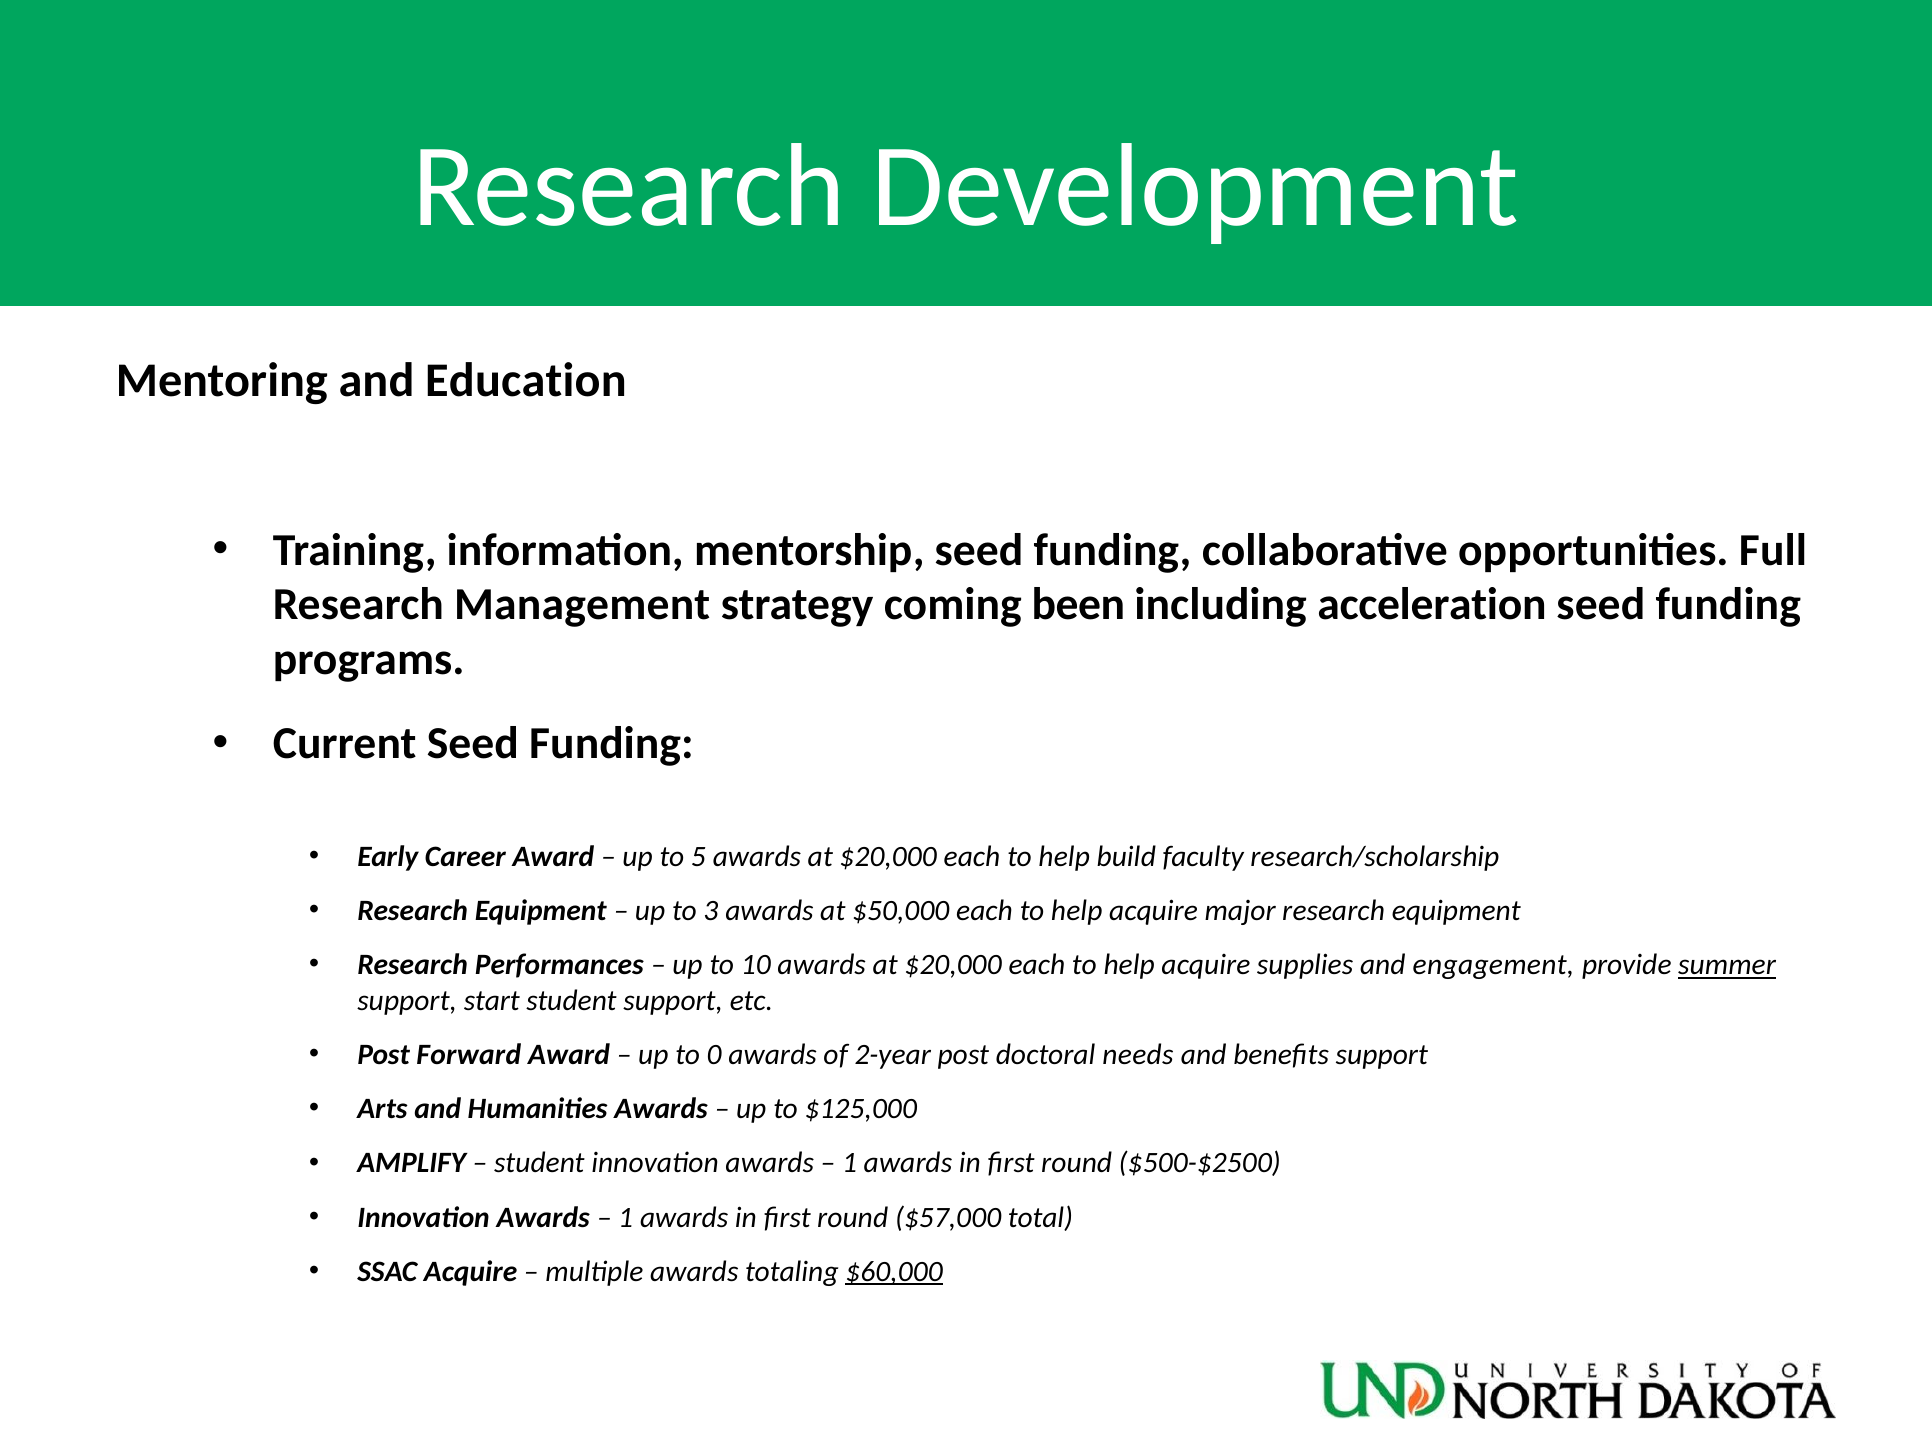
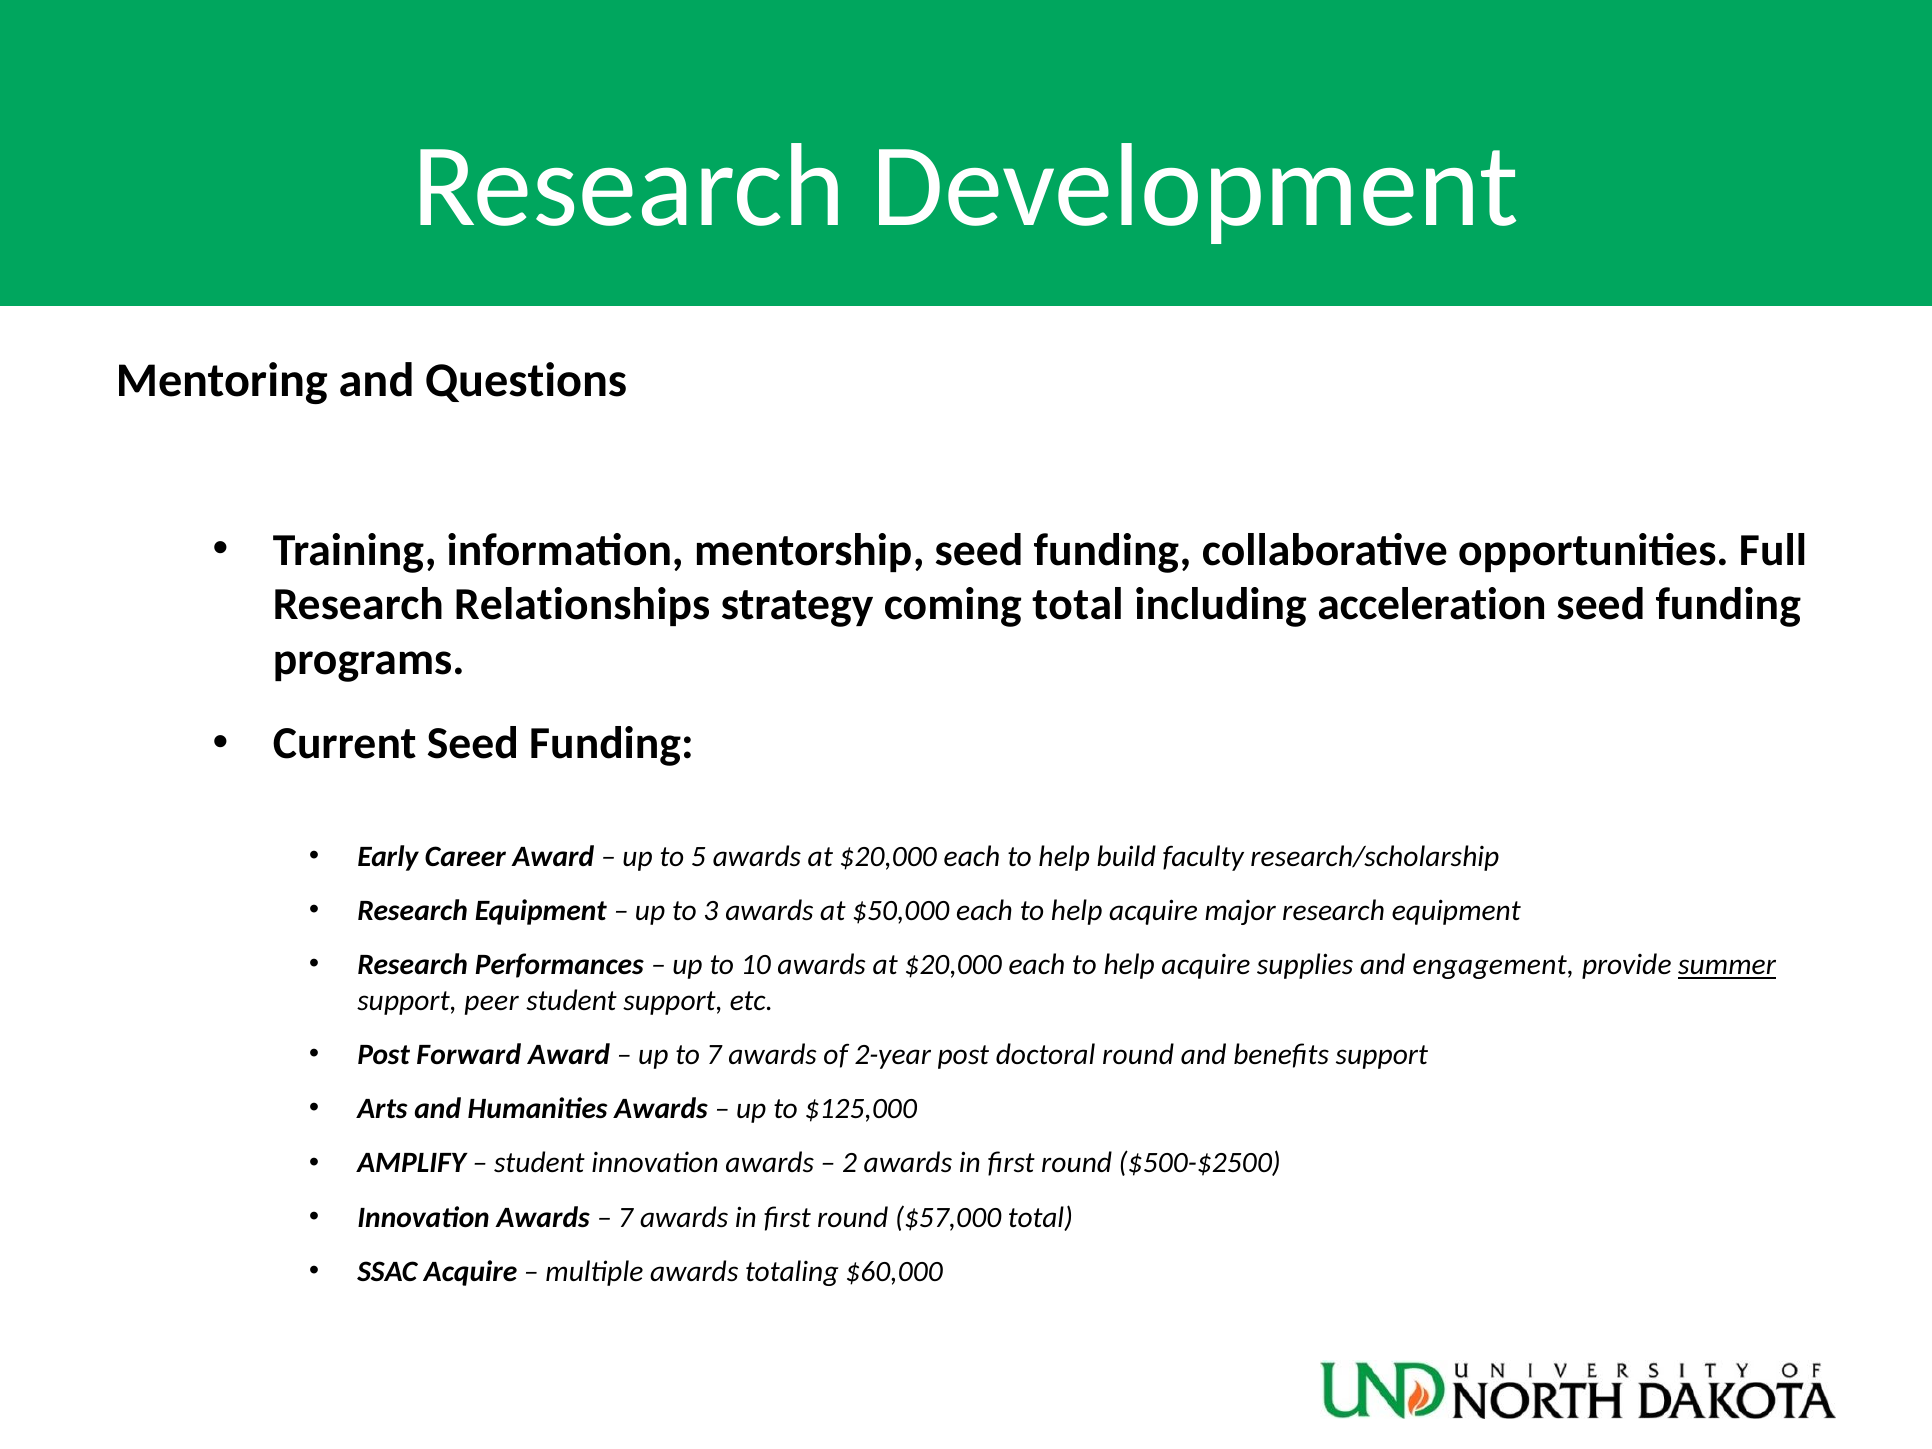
Education: Education -> Questions
Management: Management -> Relationships
coming been: been -> total
start: start -> peer
to 0: 0 -> 7
doctoral needs: needs -> round
1 at (850, 1163): 1 -> 2
1 at (626, 1217): 1 -> 7
$60,000 underline: present -> none
